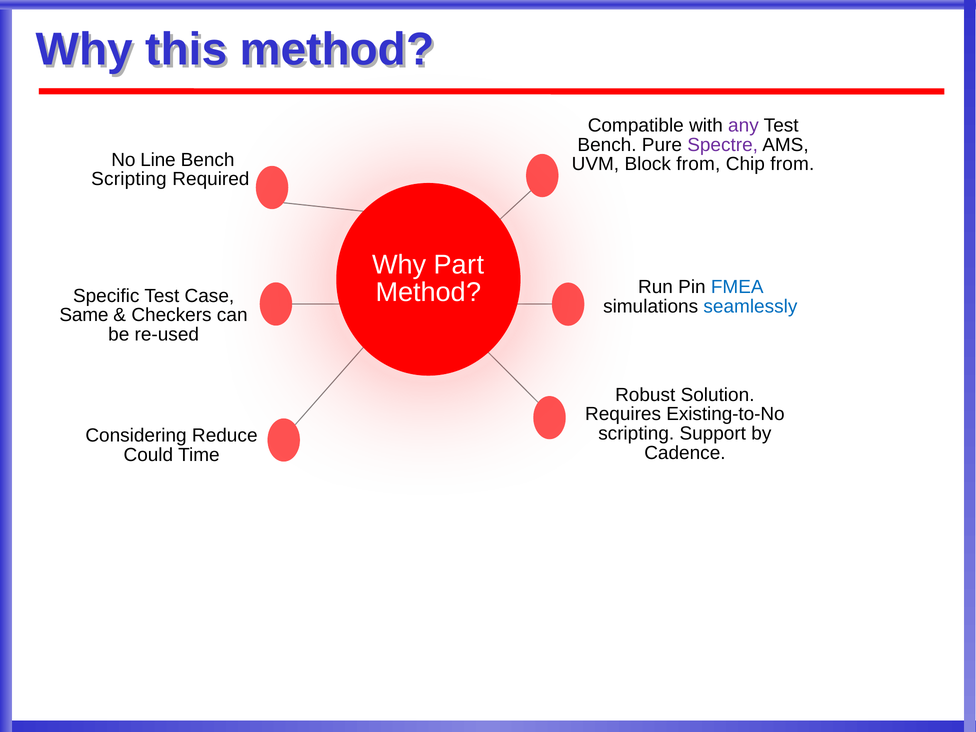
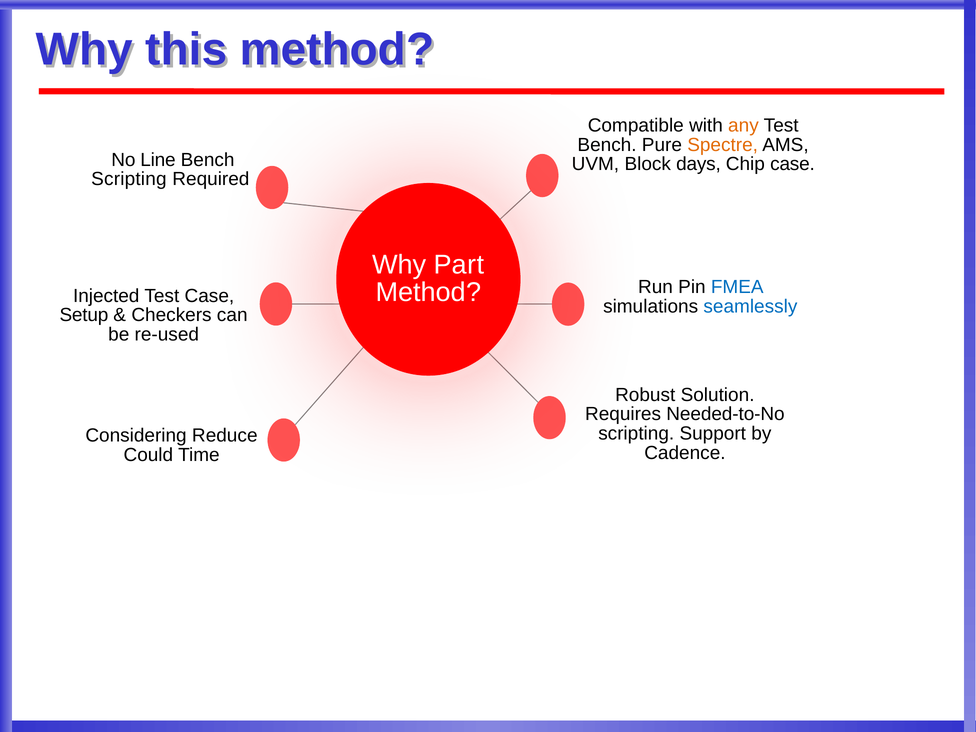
any colour: purple -> orange
Spectre colour: purple -> orange
from at (698, 164): from -> days
Chip from: from -> case
Specific: Specific -> Injected
Same: Same -> Setup
Existing-to-No: Existing-to-No -> Needed-to-No
